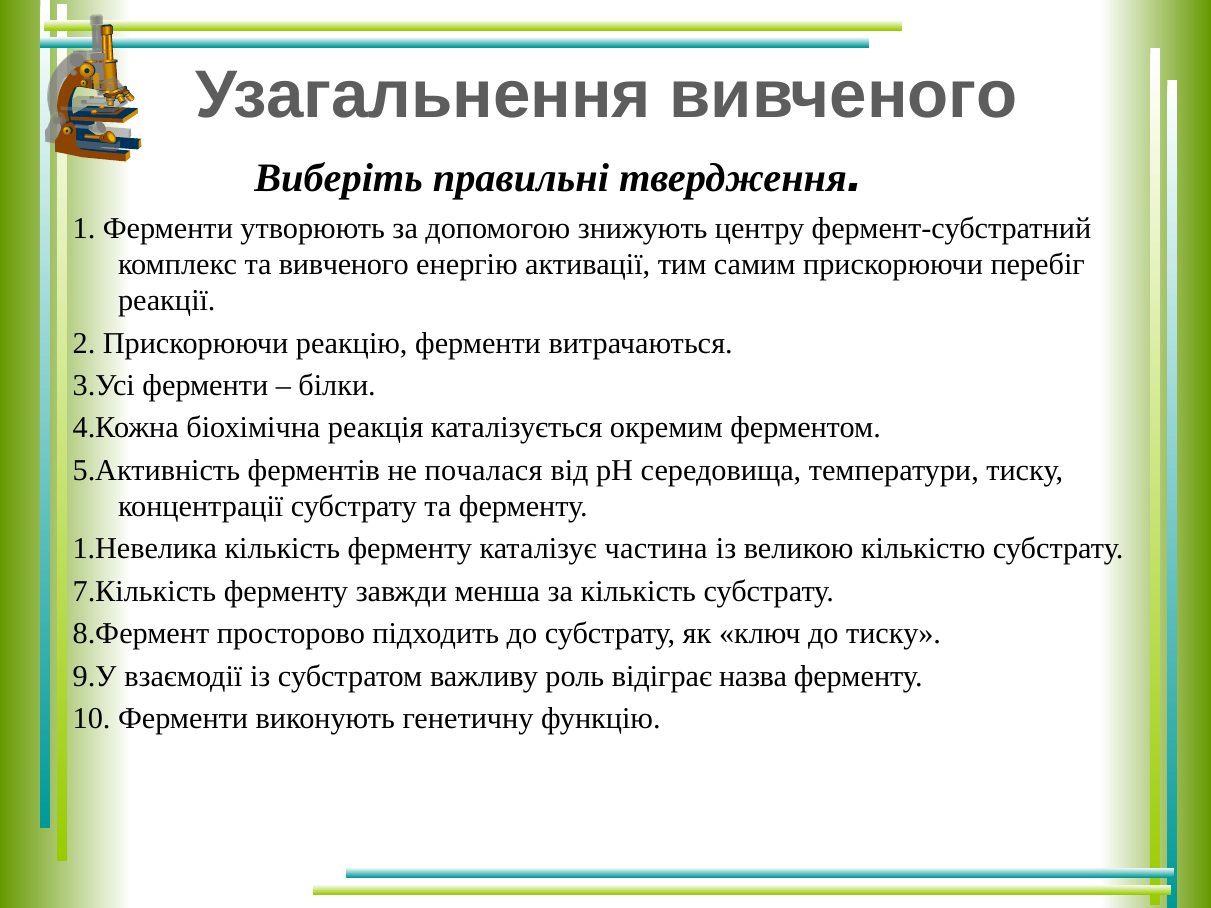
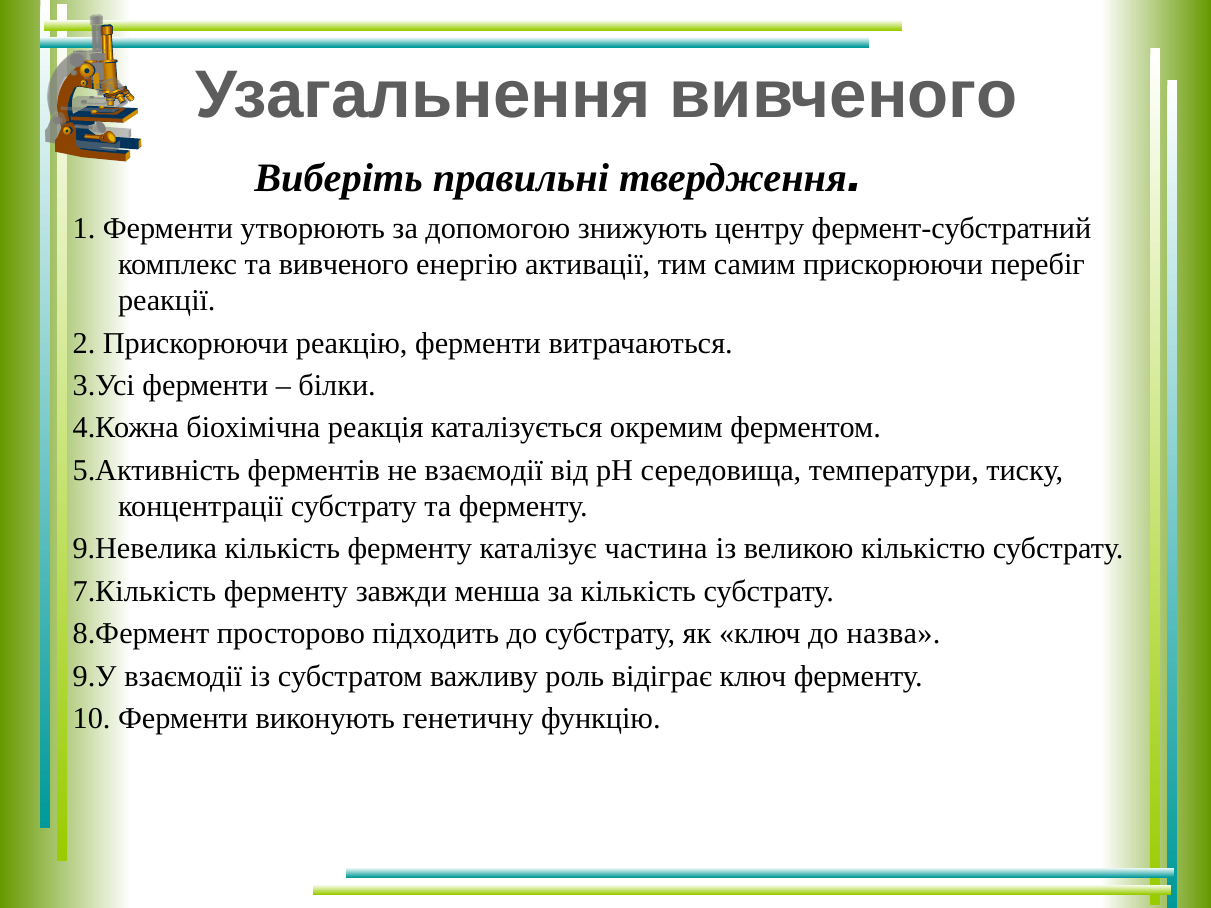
не почалася: почалася -> взаємодії
1.Невелика: 1.Невелика -> 9.Невелика
до тиску: тиску -> назва
відіграє назва: назва -> ключ
